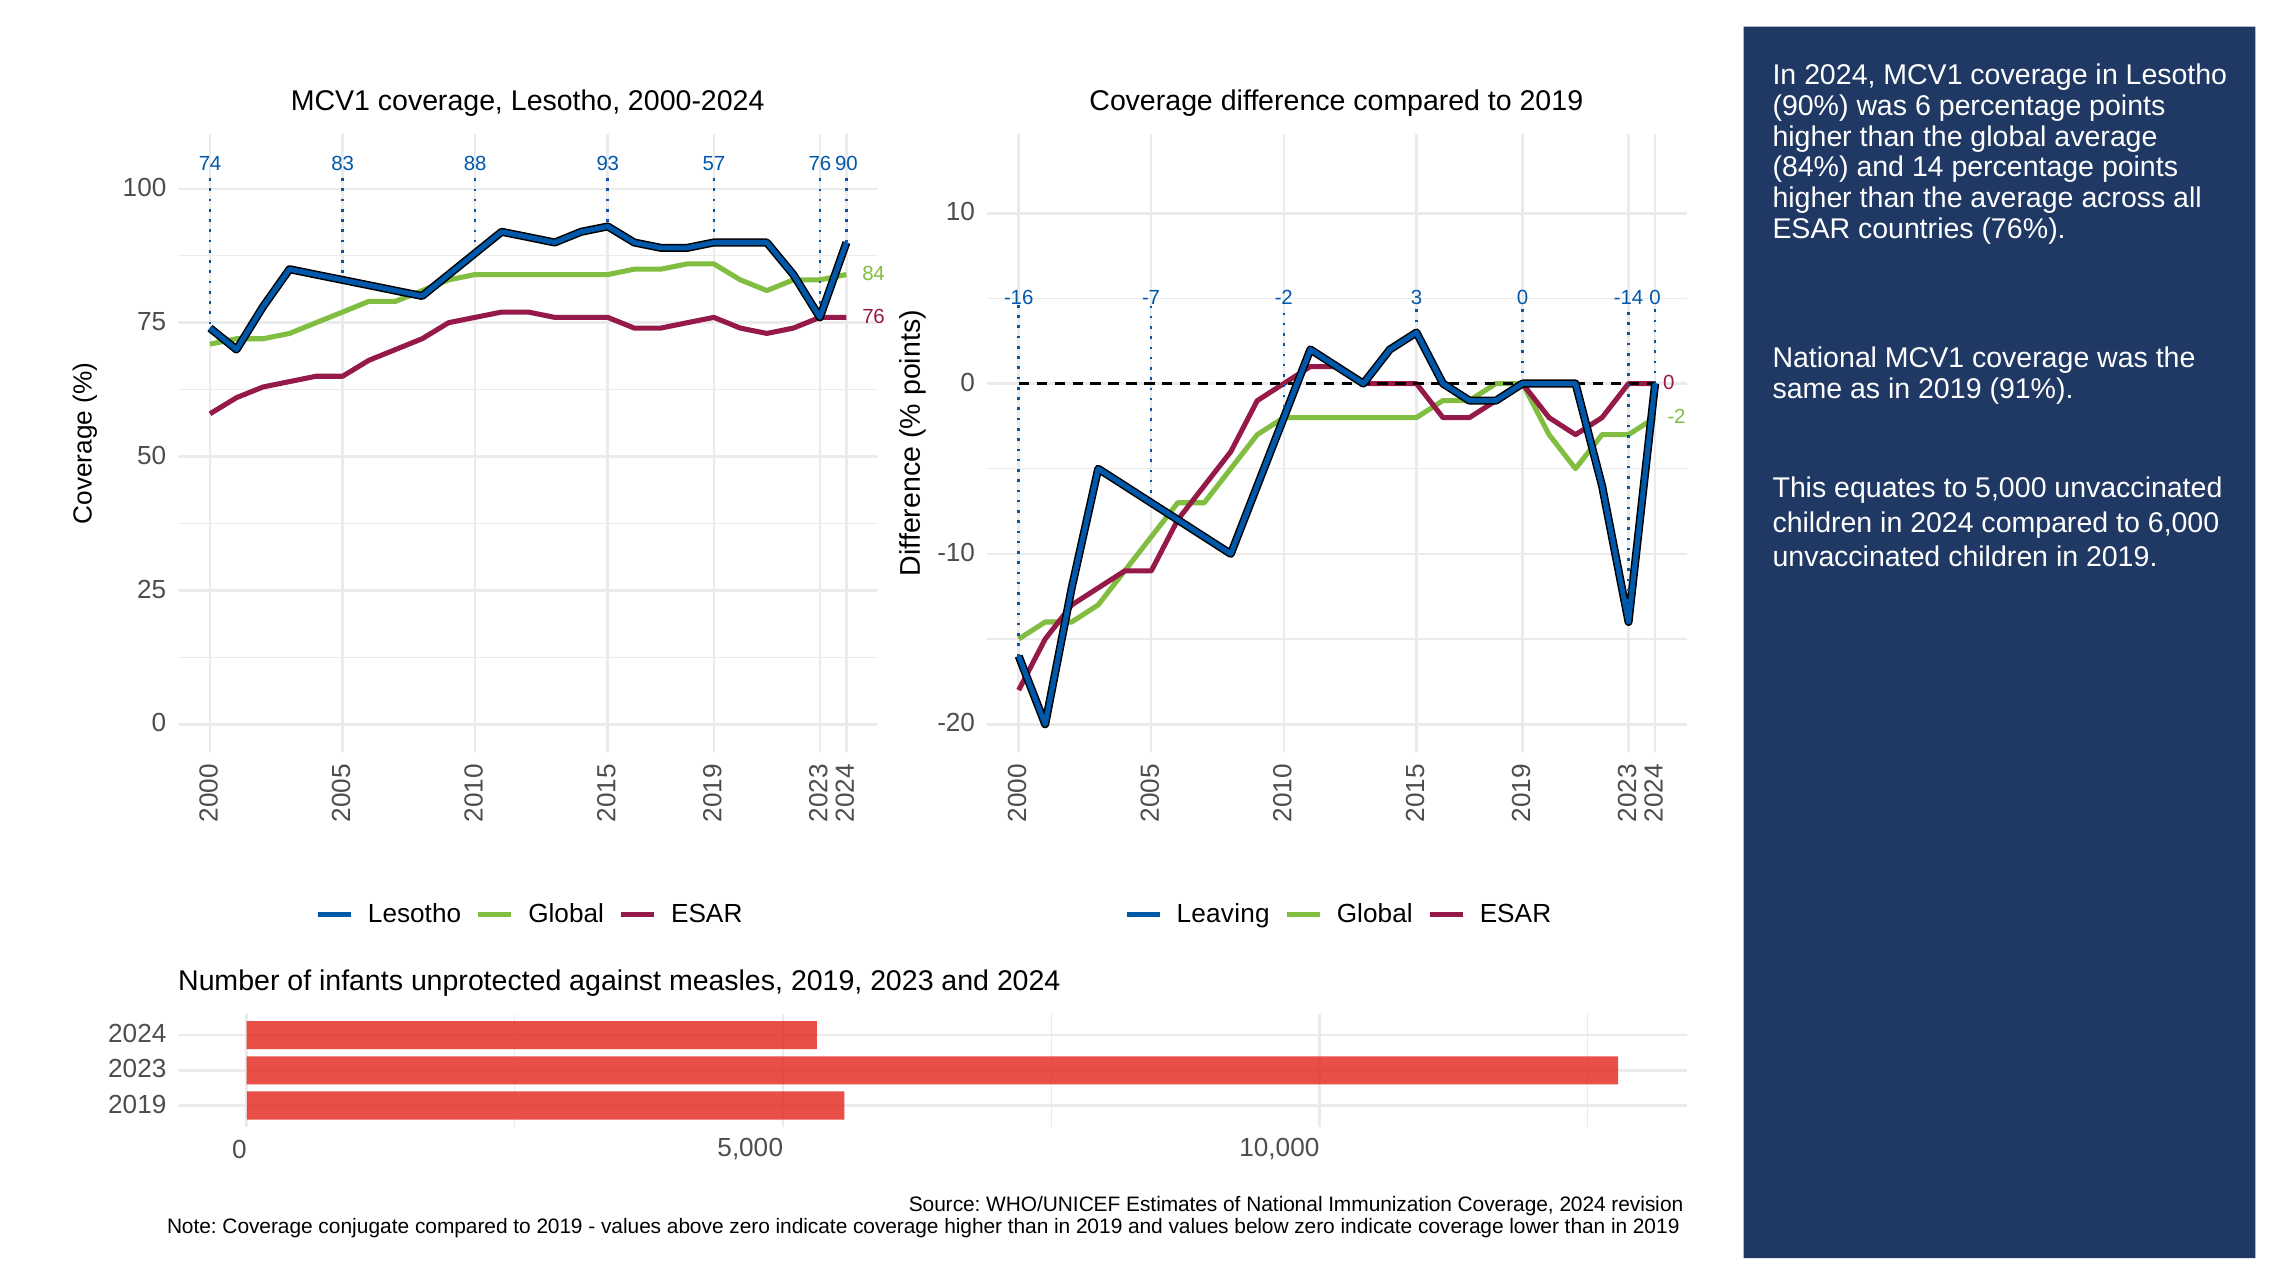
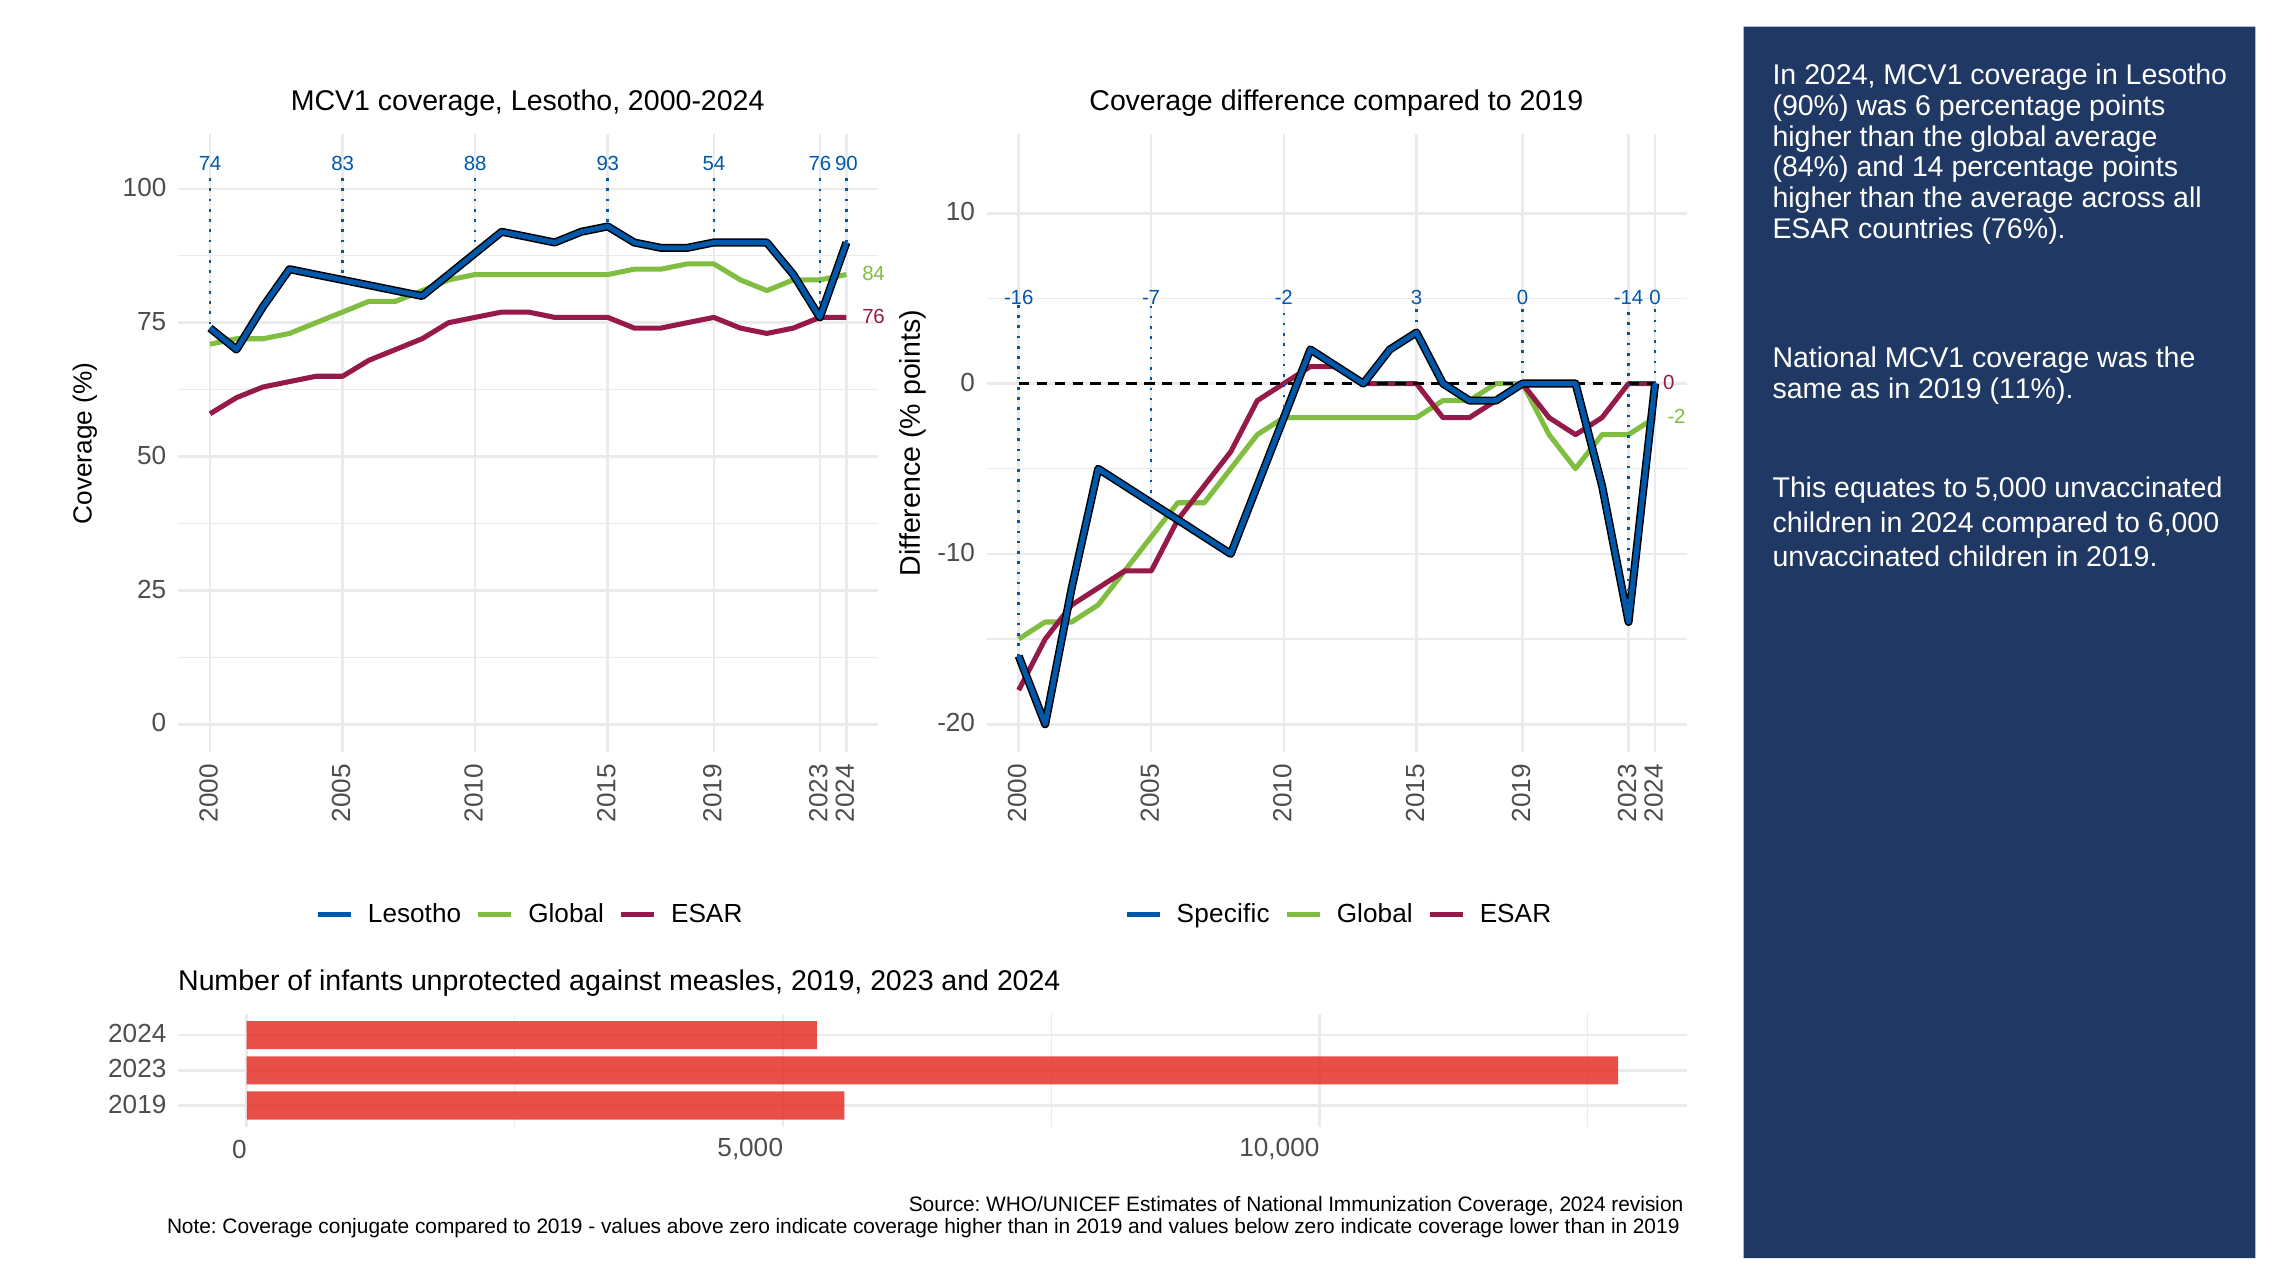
57: 57 -> 54
91%: 91% -> 11%
Leaving: Leaving -> Specific
